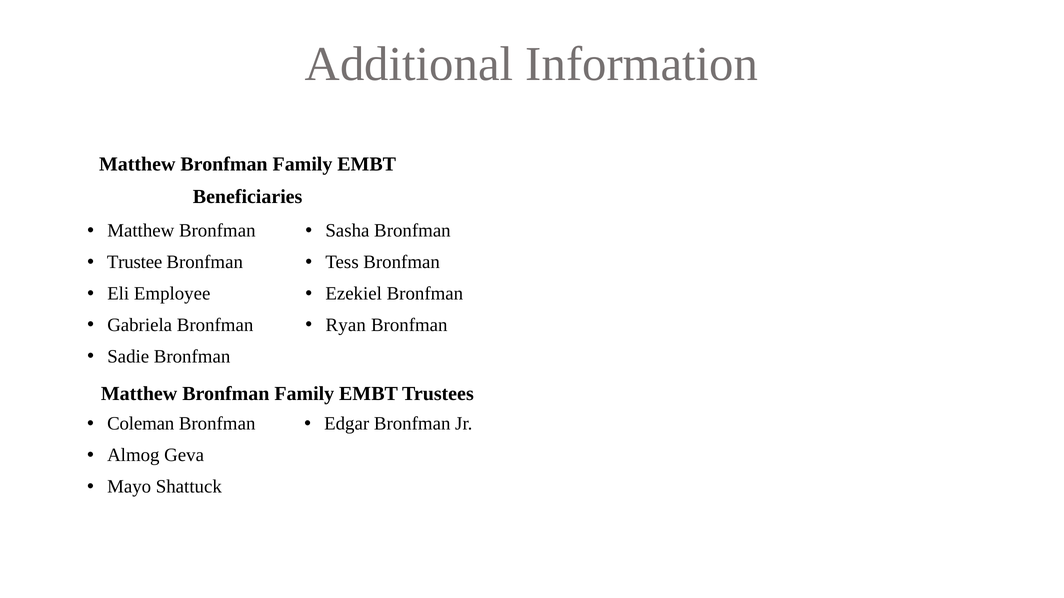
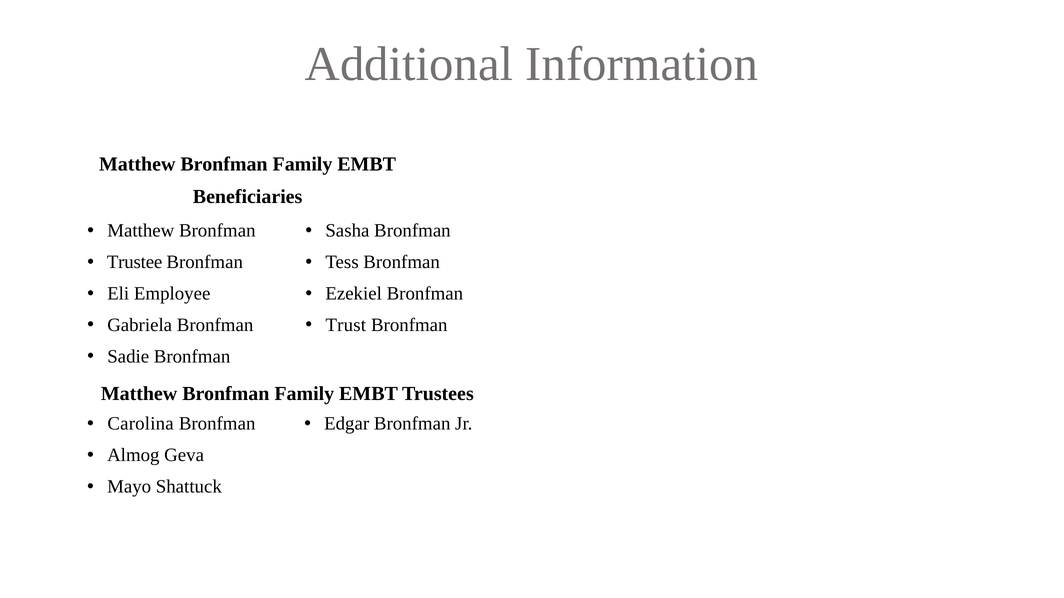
Ryan: Ryan -> Trust
Coleman: Coleman -> Carolina
